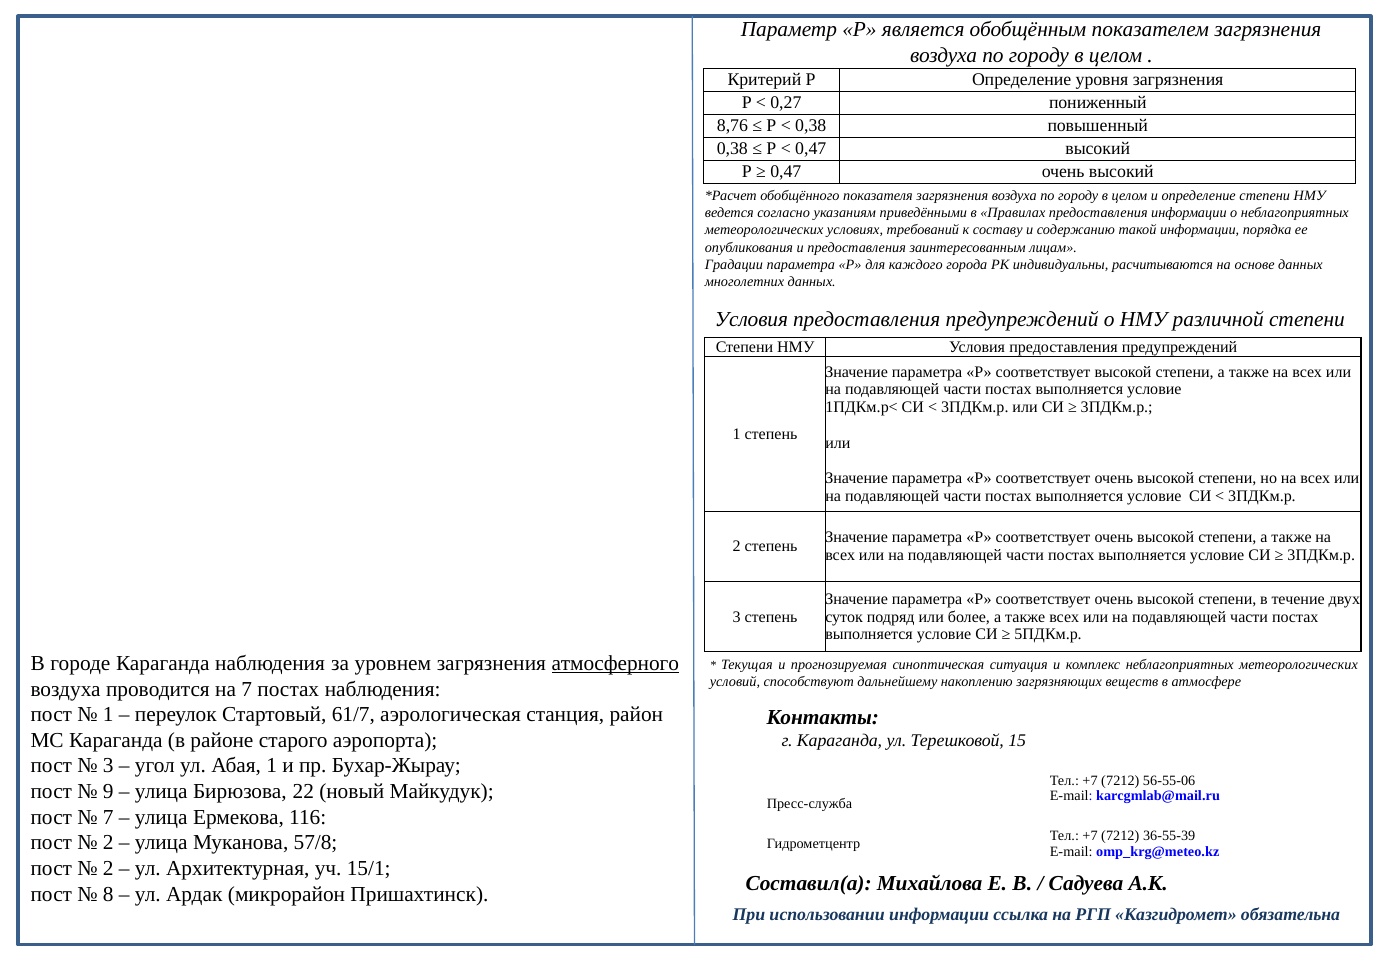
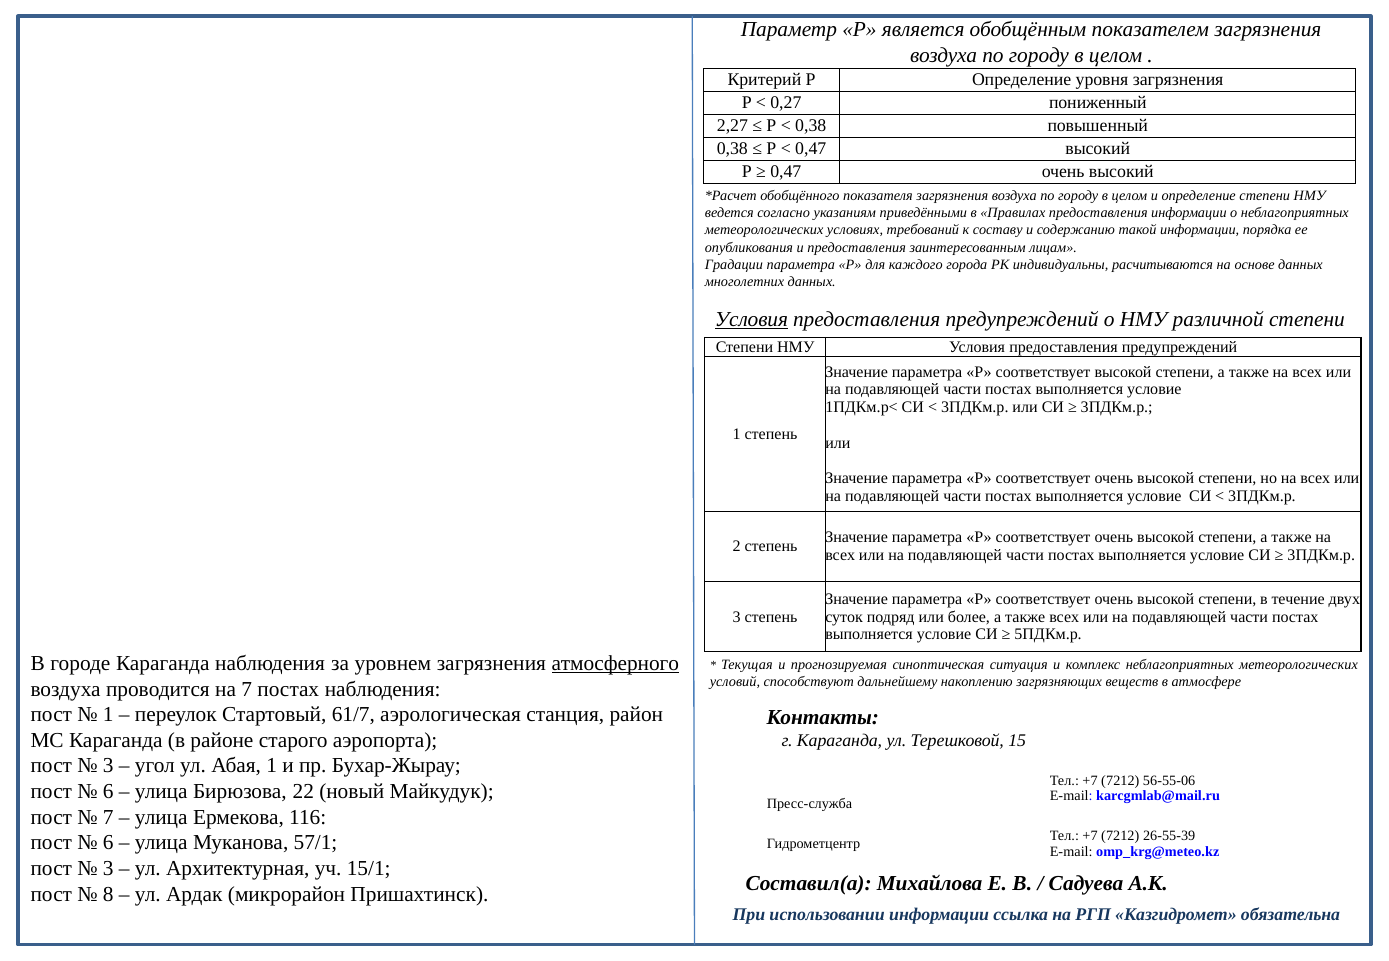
8,76: 8,76 -> 2,27
Условия at (751, 319) underline: none -> present
9 at (108, 792): 9 -> 6
36-55-39: 36-55-39 -> 26-55-39
2 at (108, 843): 2 -> 6
57/8: 57/8 -> 57/1
2 at (108, 869): 2 -> 3
